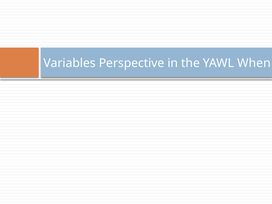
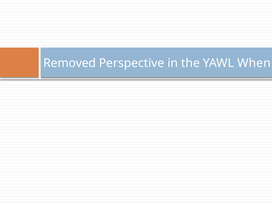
Variables: Variables -> Removed
